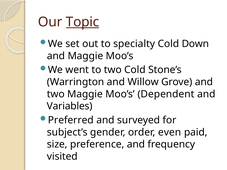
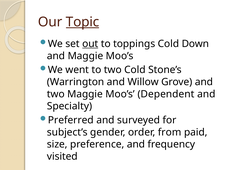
out underline: none -> present
specialty: specialty -> toppings
Variables: Variables -> Specialty
even: even -> from
